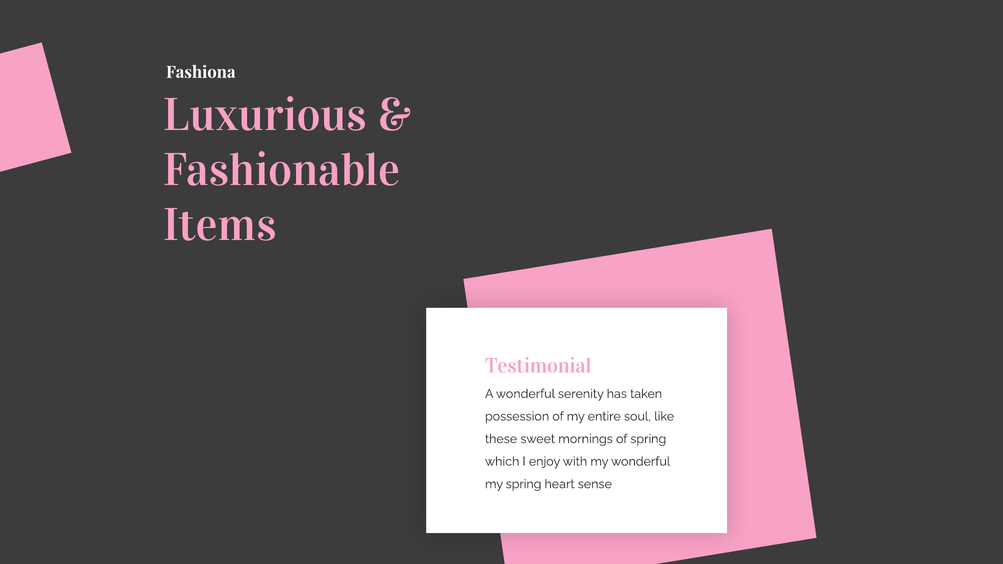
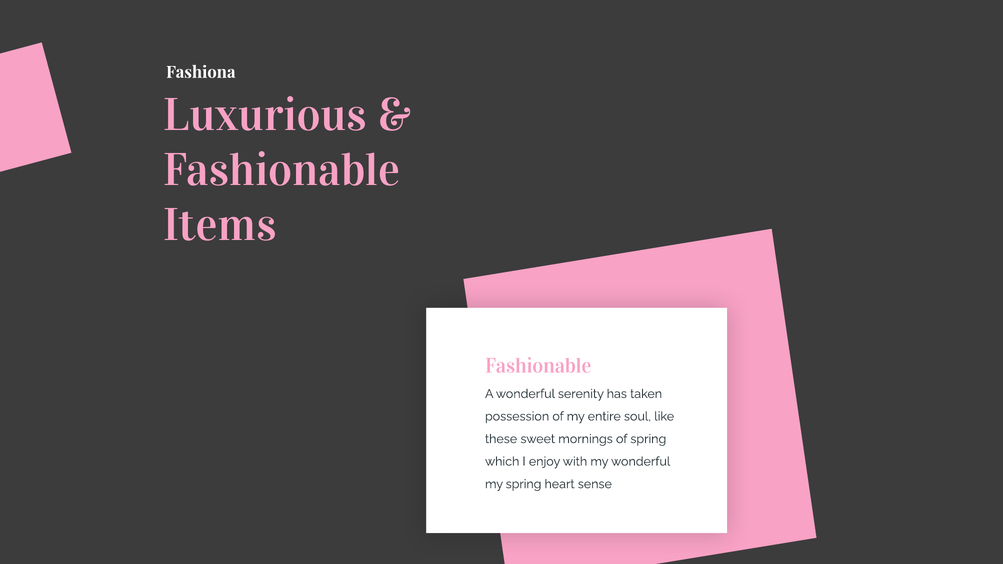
Testimonial at (538, 366): Testimonial -> Fashionable
